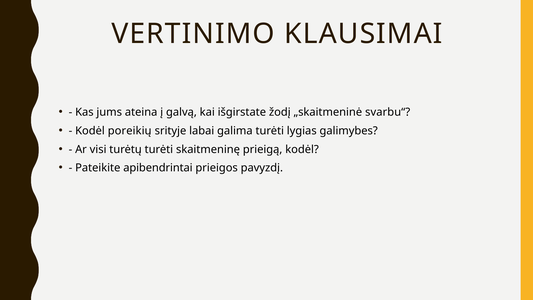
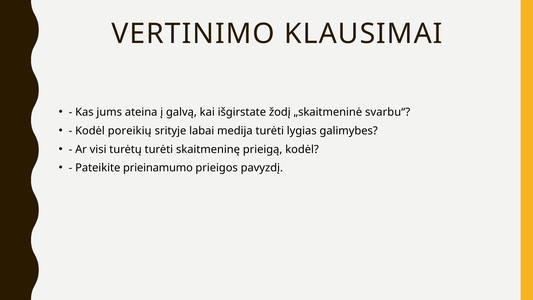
galima: galima -> medija
apibendrintai: apibendrintai -> prieinamumo
